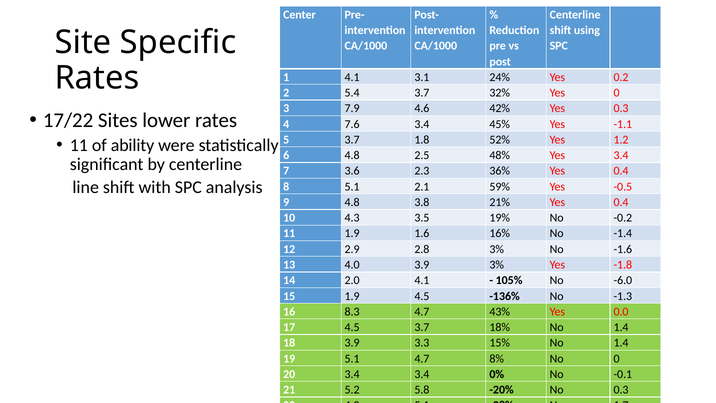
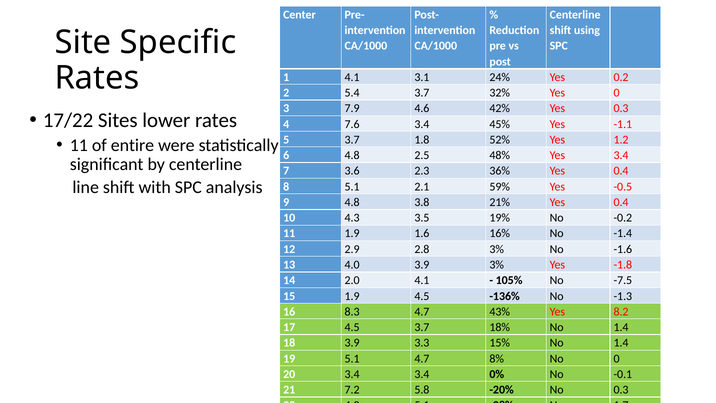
ability: ability -> entire
-6.0: -6.0 -> -7.5
0.0: 0.0 -> 8.2
5.2: 5.2 -> 7.2
